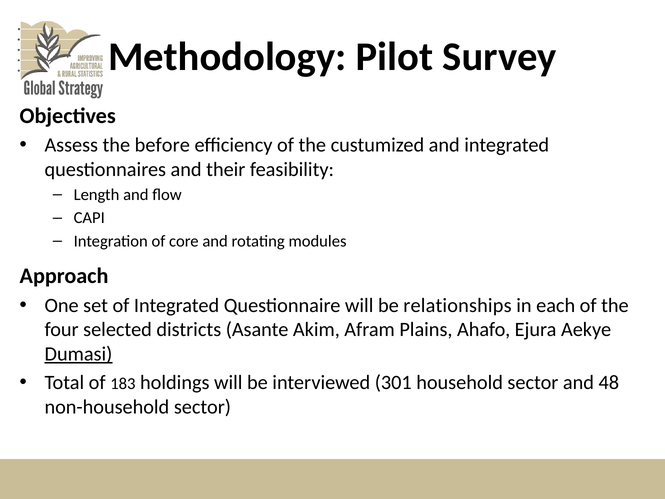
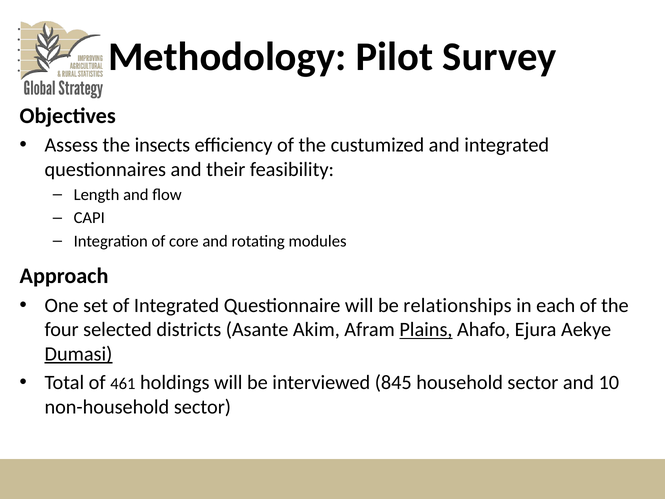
before: before -> insects
Plains underline: none -> present
183: 183 -> 461
301: 301 -> 845
48: 48 -> 10
